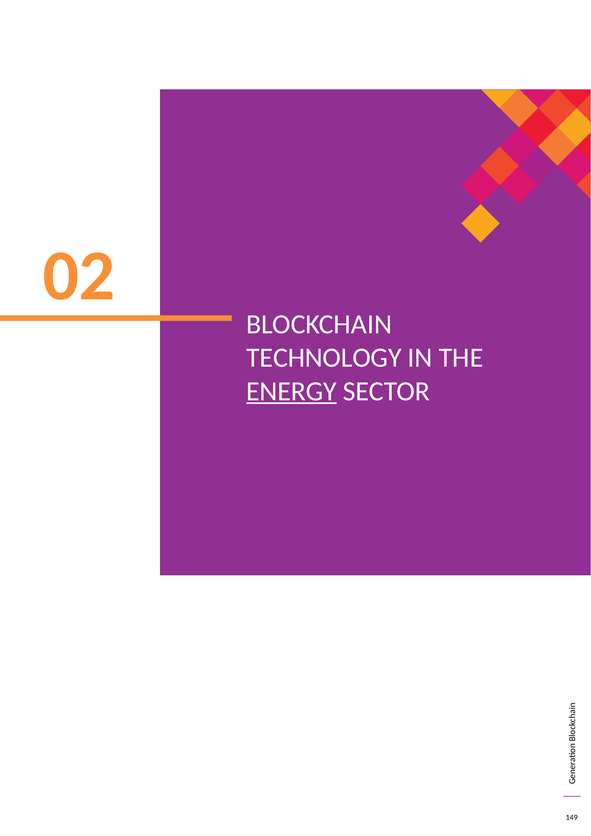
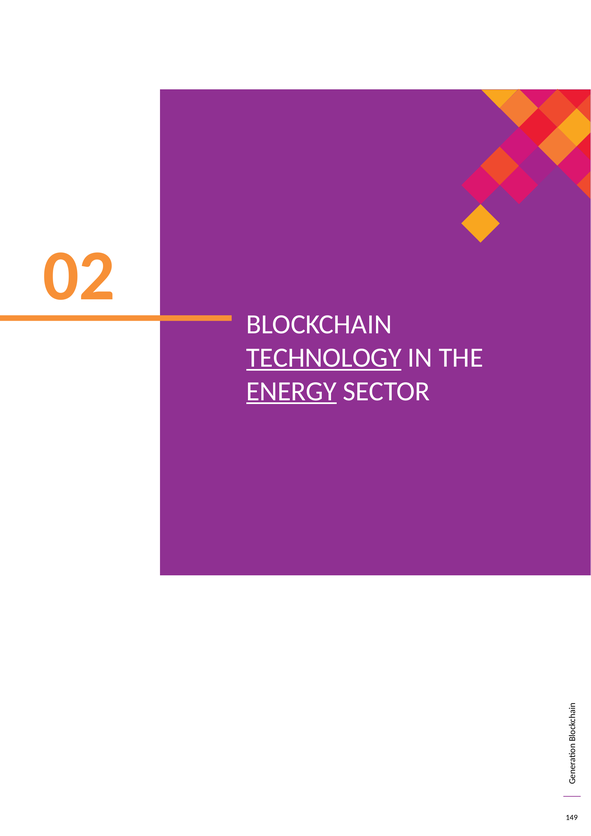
TECHNOLOGY underline: none -> present
